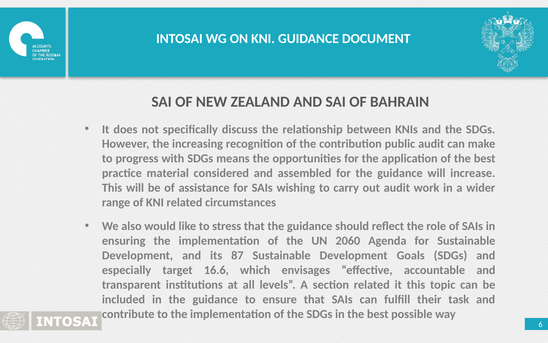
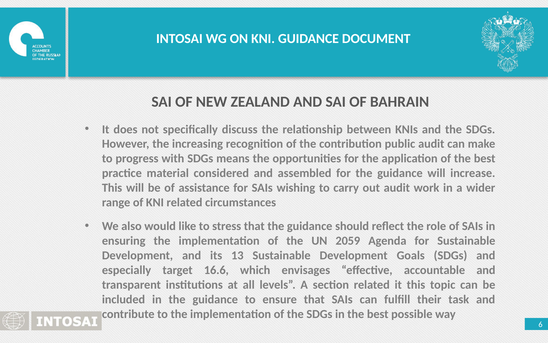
2060: 2060 -> 2059
87: 87 -> 13
